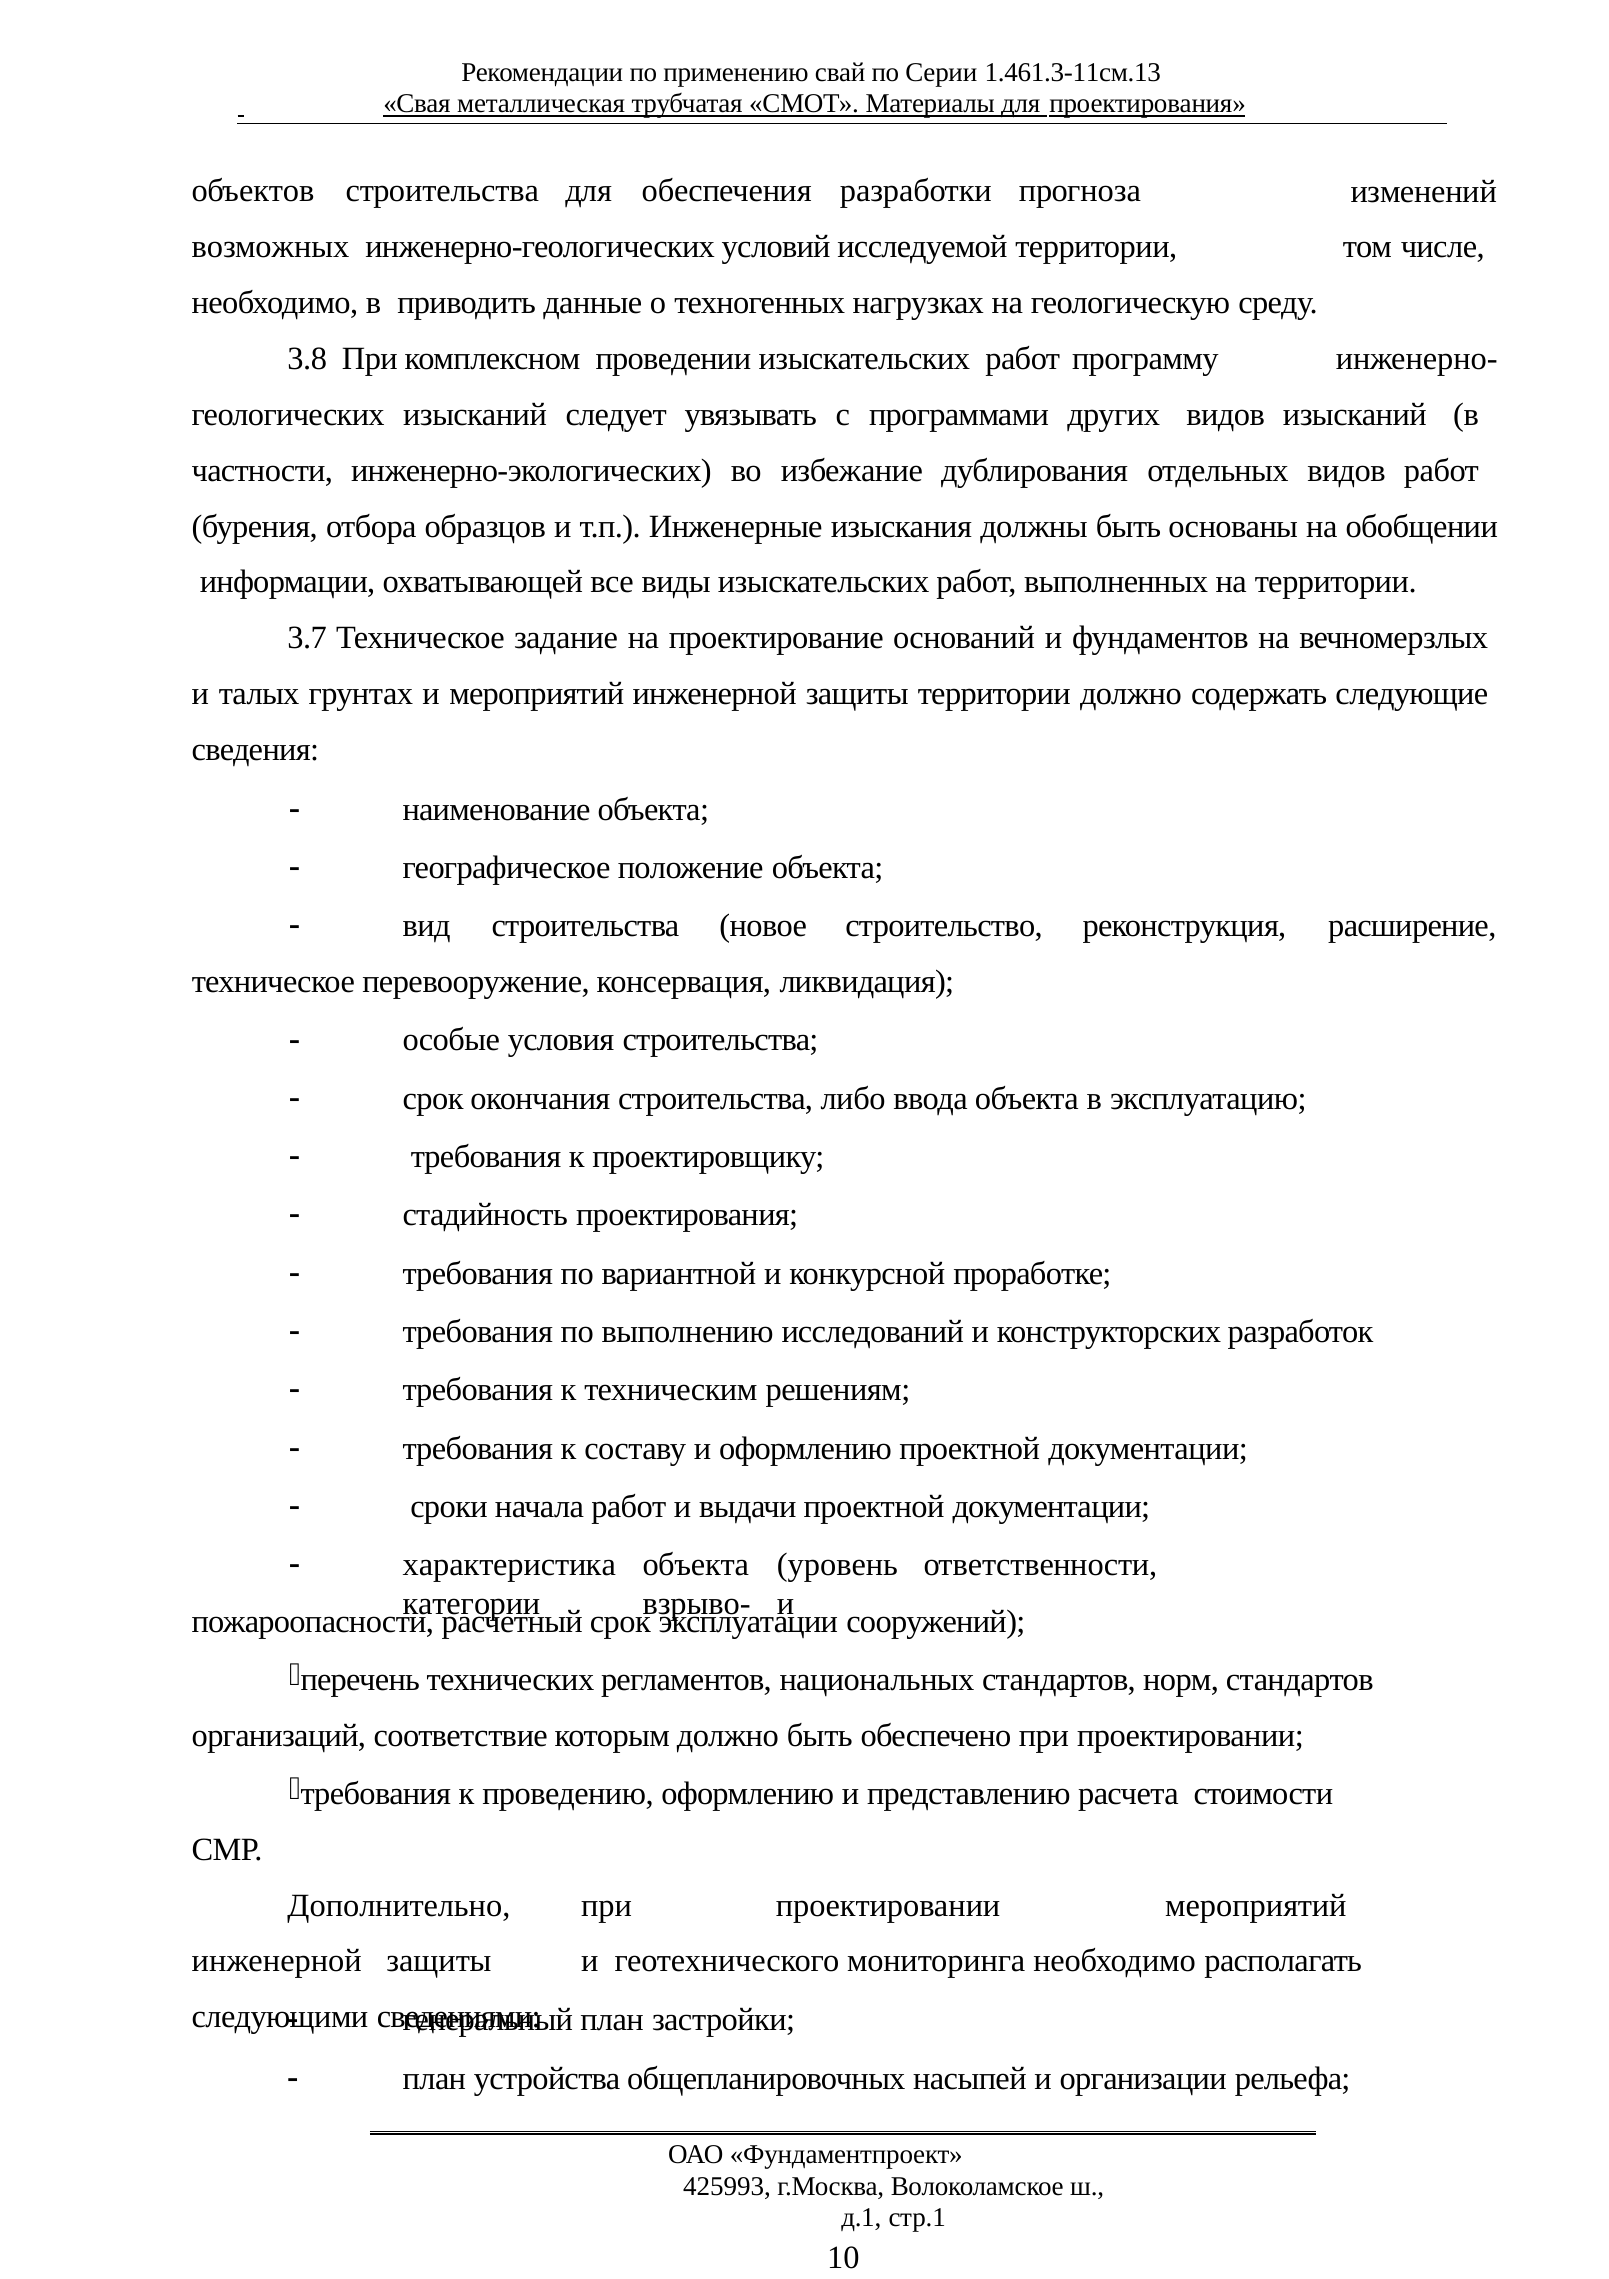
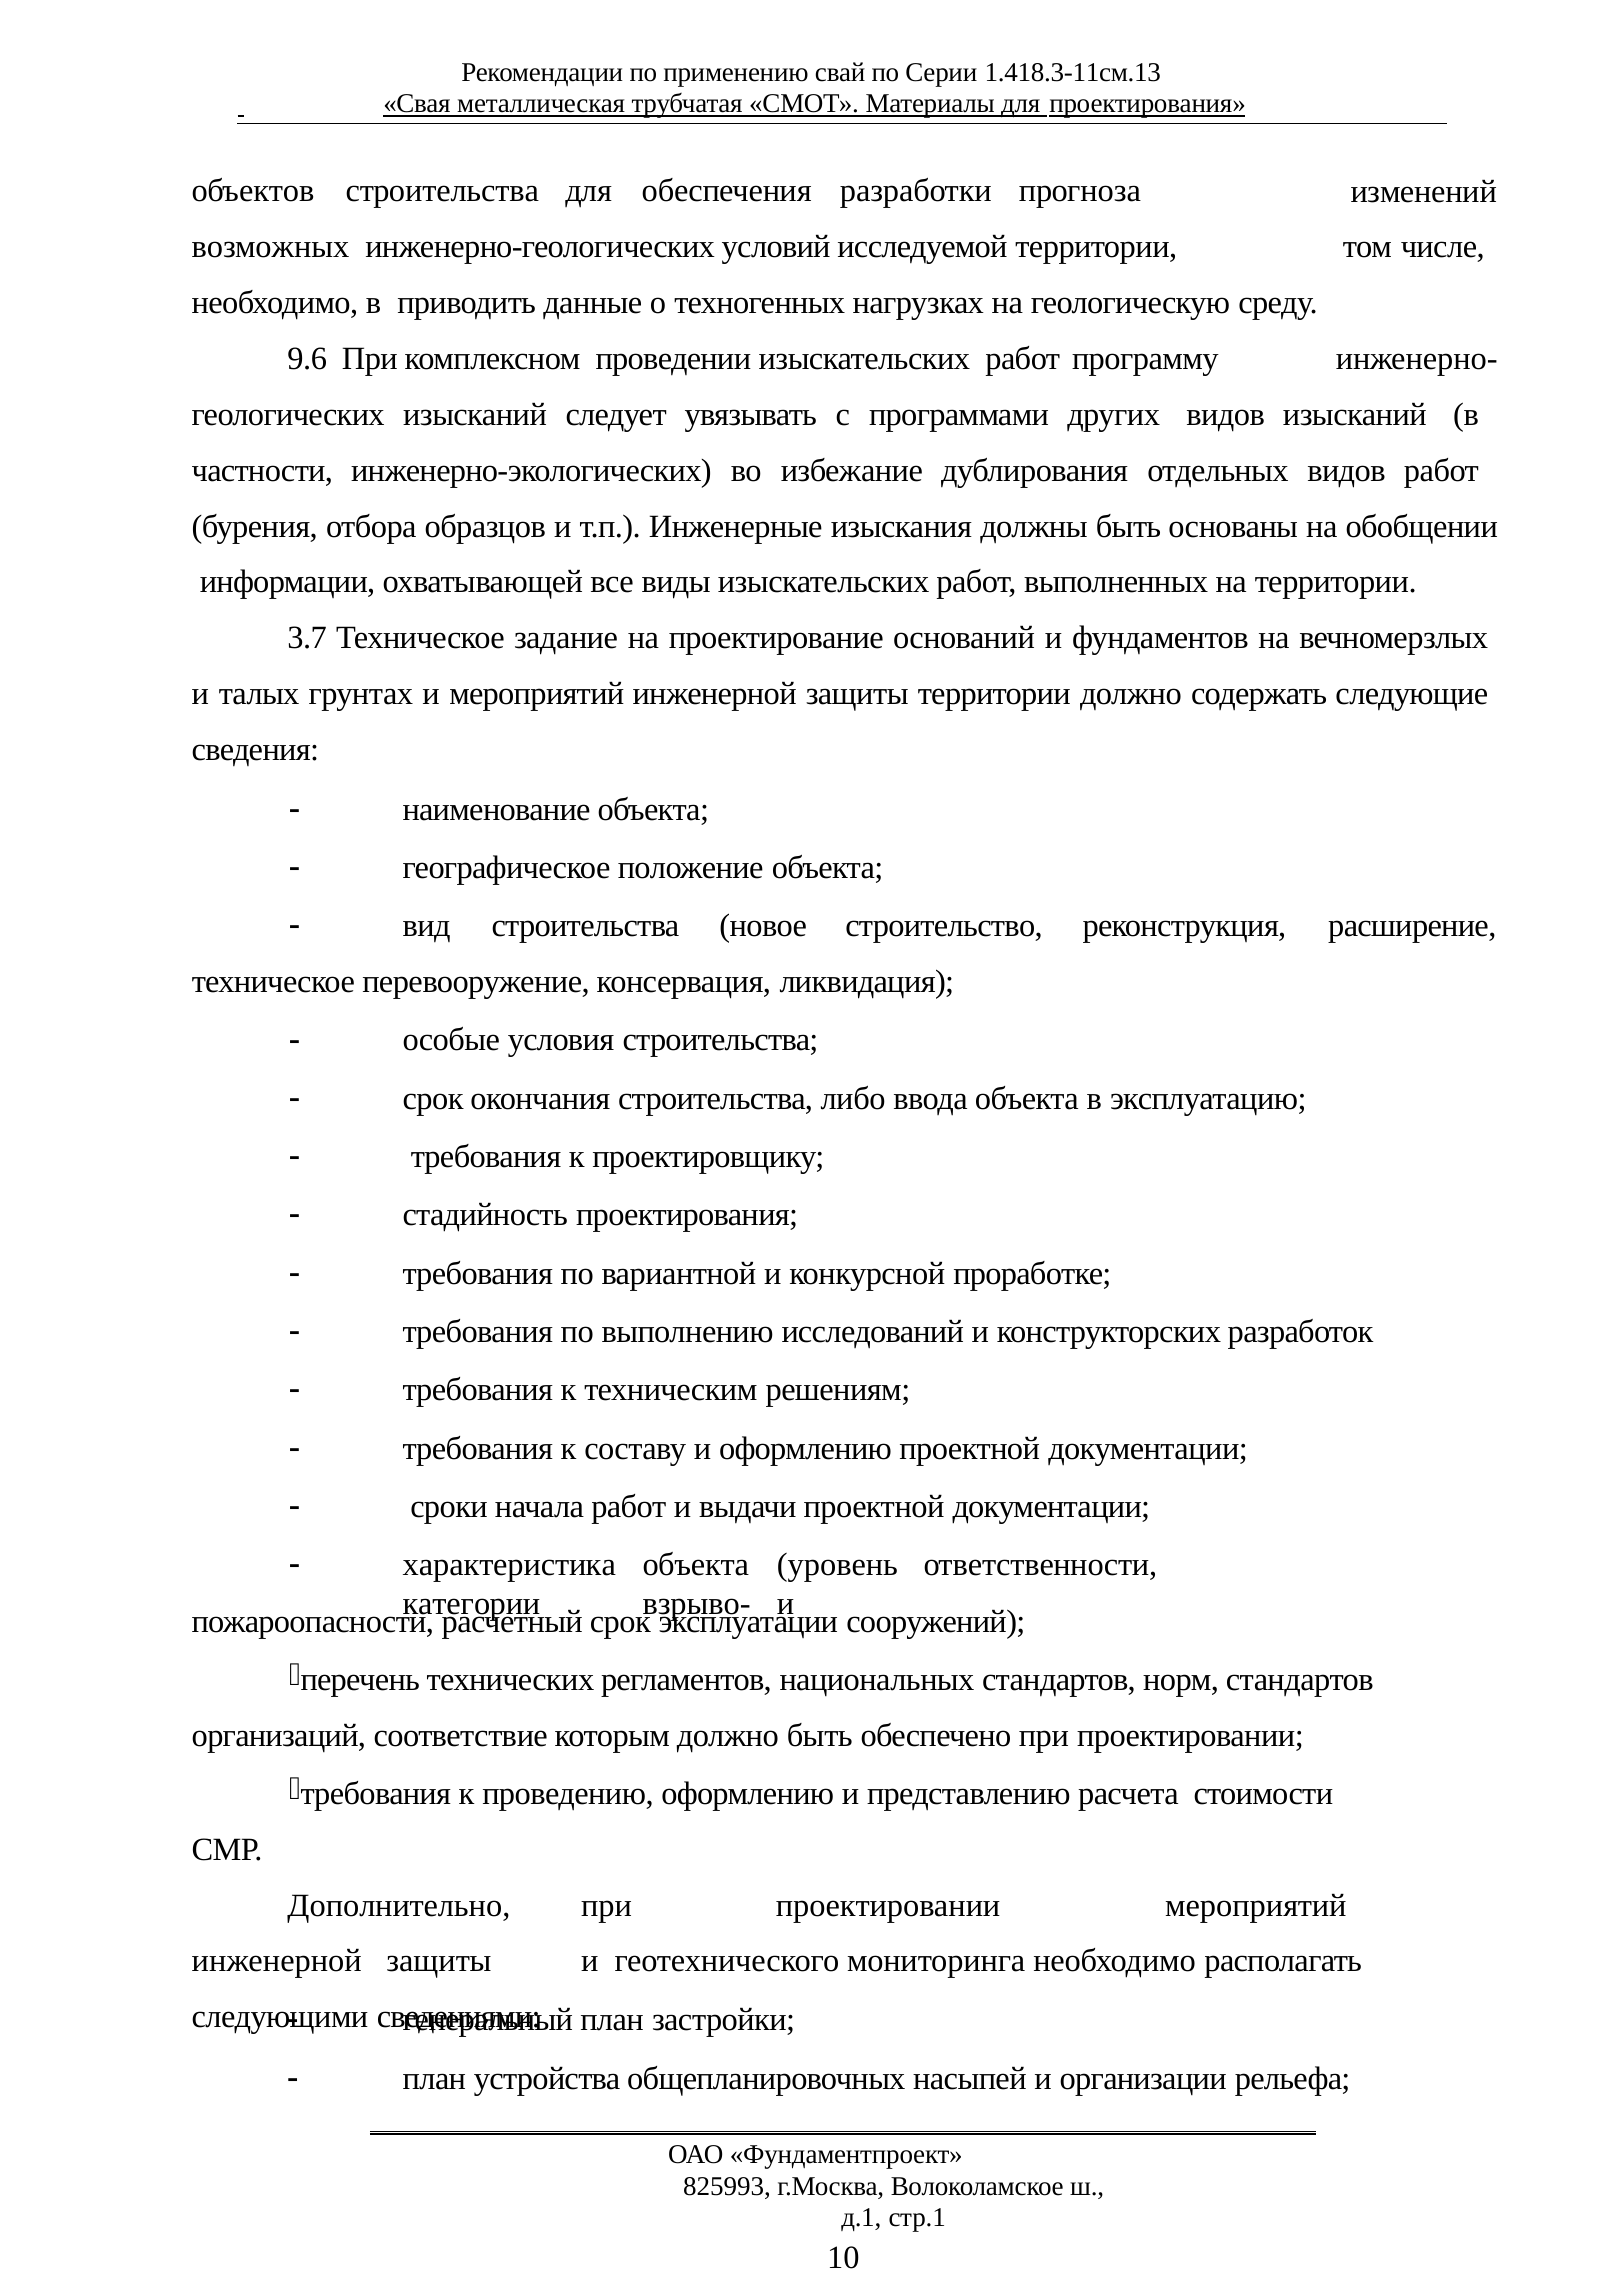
1.461.3-11см.13: 1.461.3-11см.13 -> 1.418.3-11см.13
3.8: 3.8 -> 9.6
425993: 425993 -> 825993
